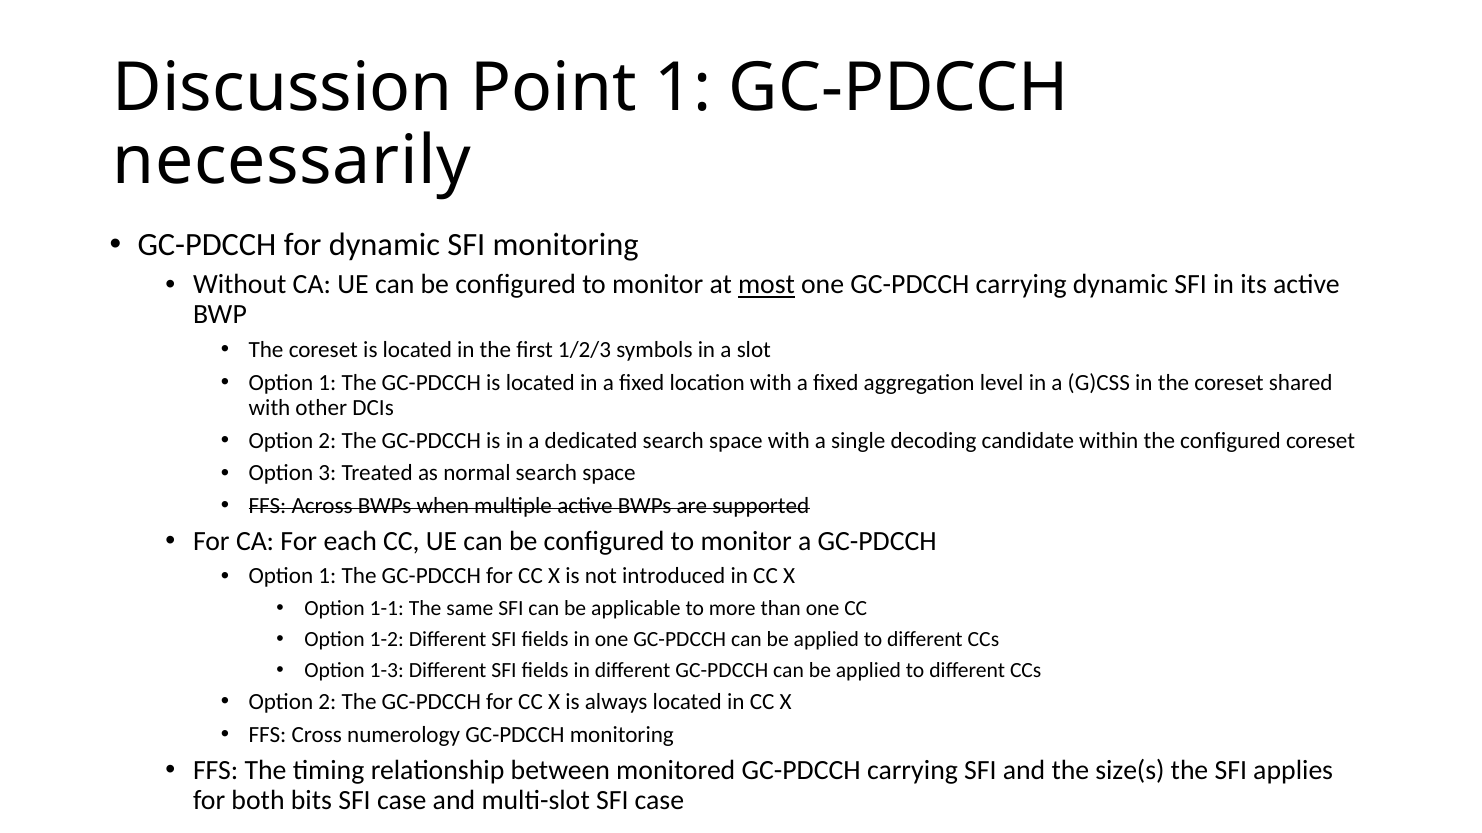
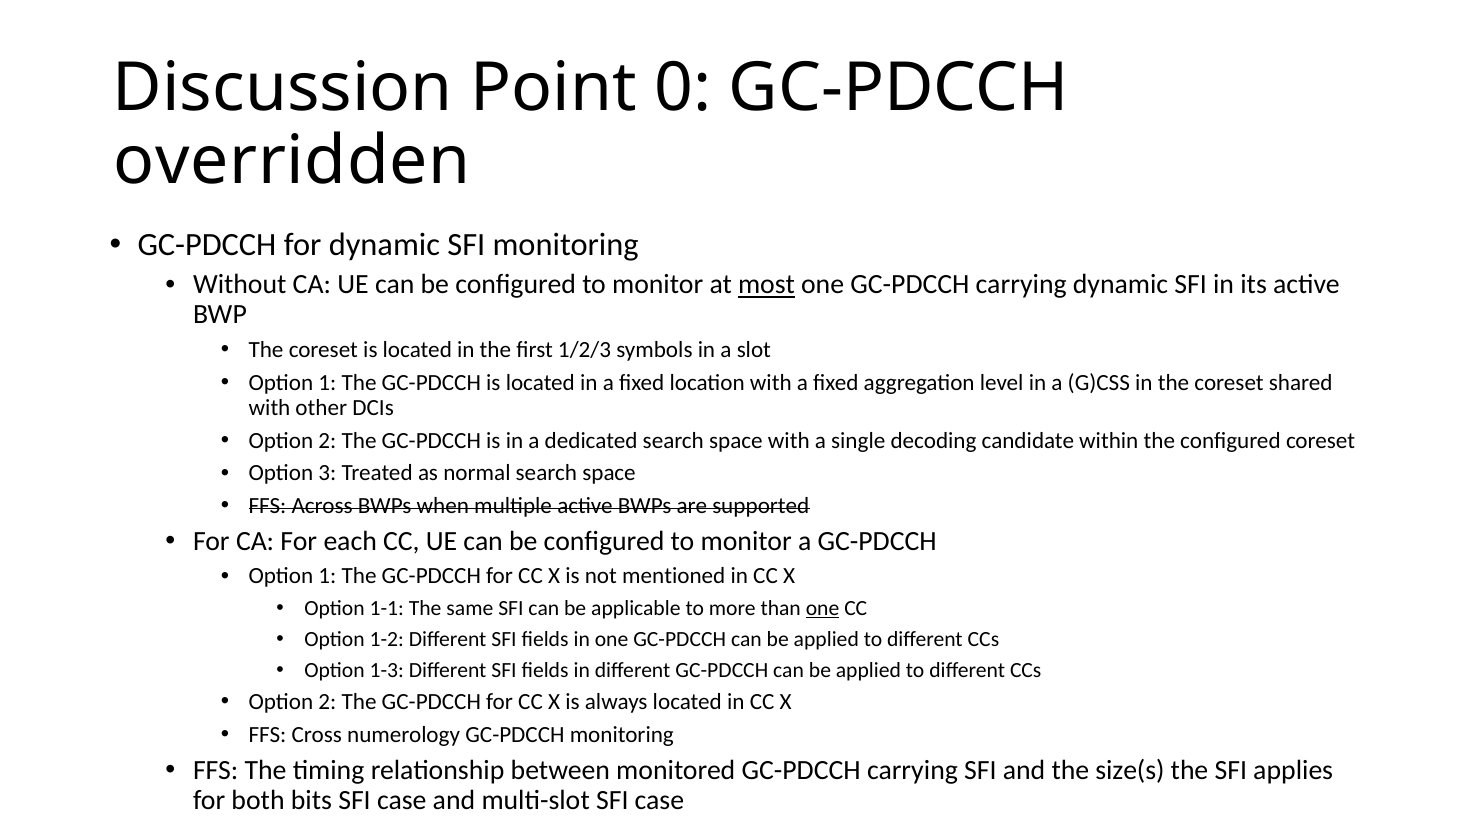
Point 1: 1 -> 0
necessarily: necessarily -> overridden
introduced: introduced -> mentioned
one at (823, 609) underline: none -> present
